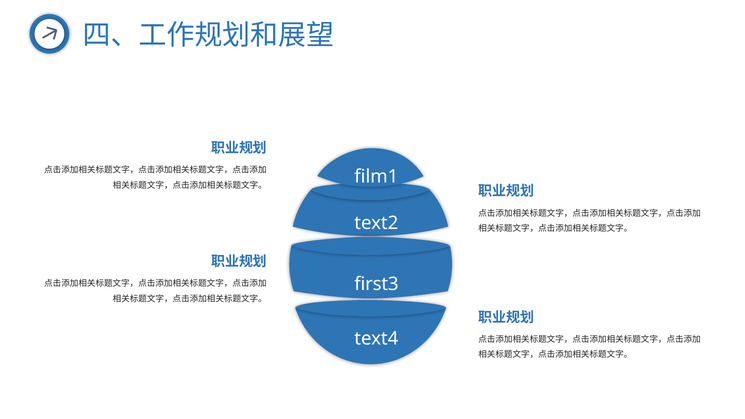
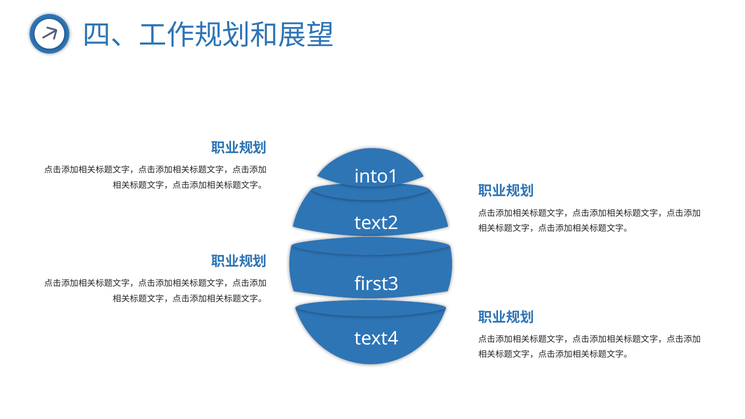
film1: film1 -> into1
